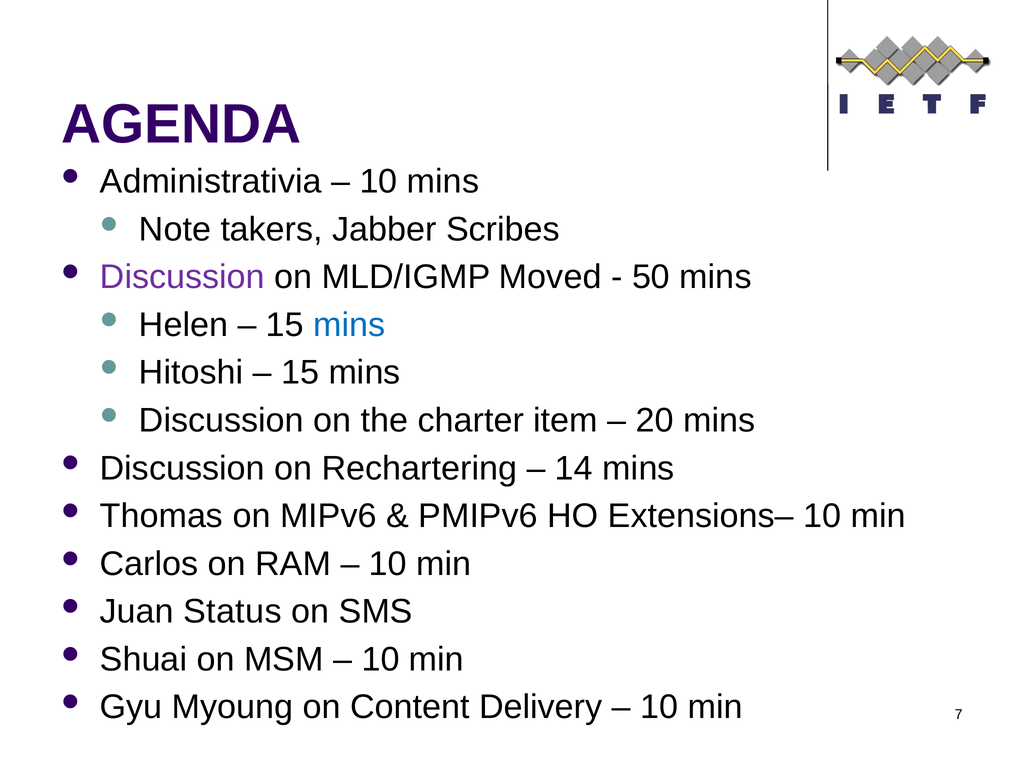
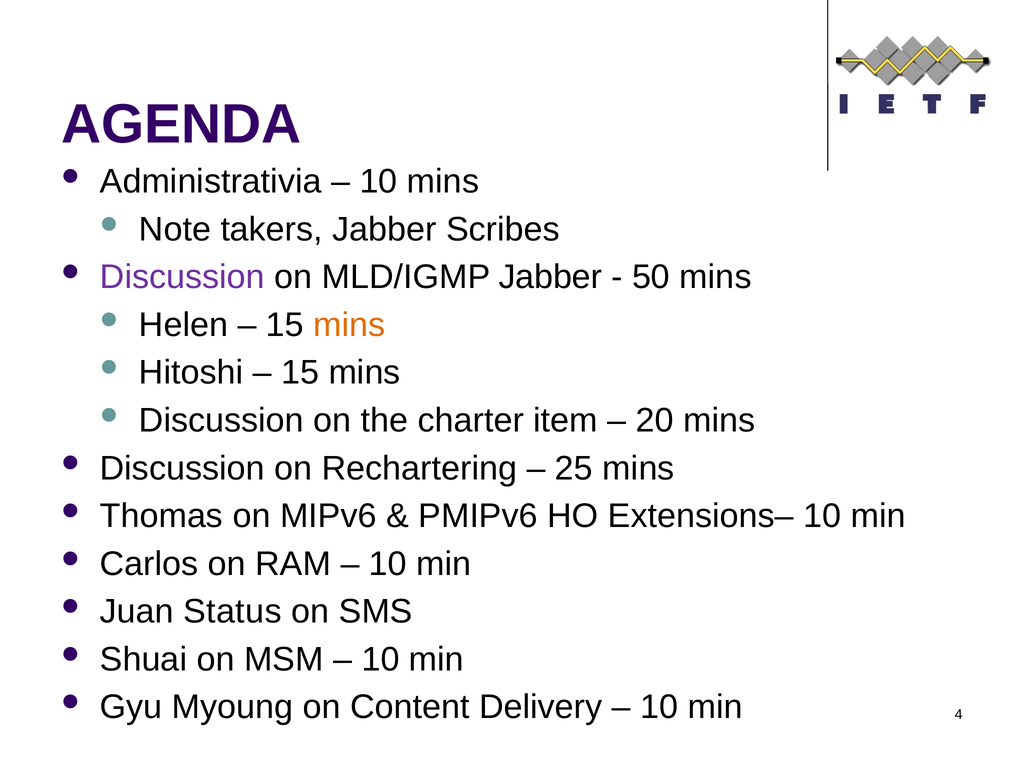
MLD/IGMP Moved: Moved -> Jabber
mins at (349, 325) colour: blue -> orange
14: 14 -> 25
7: 7 -> 4
